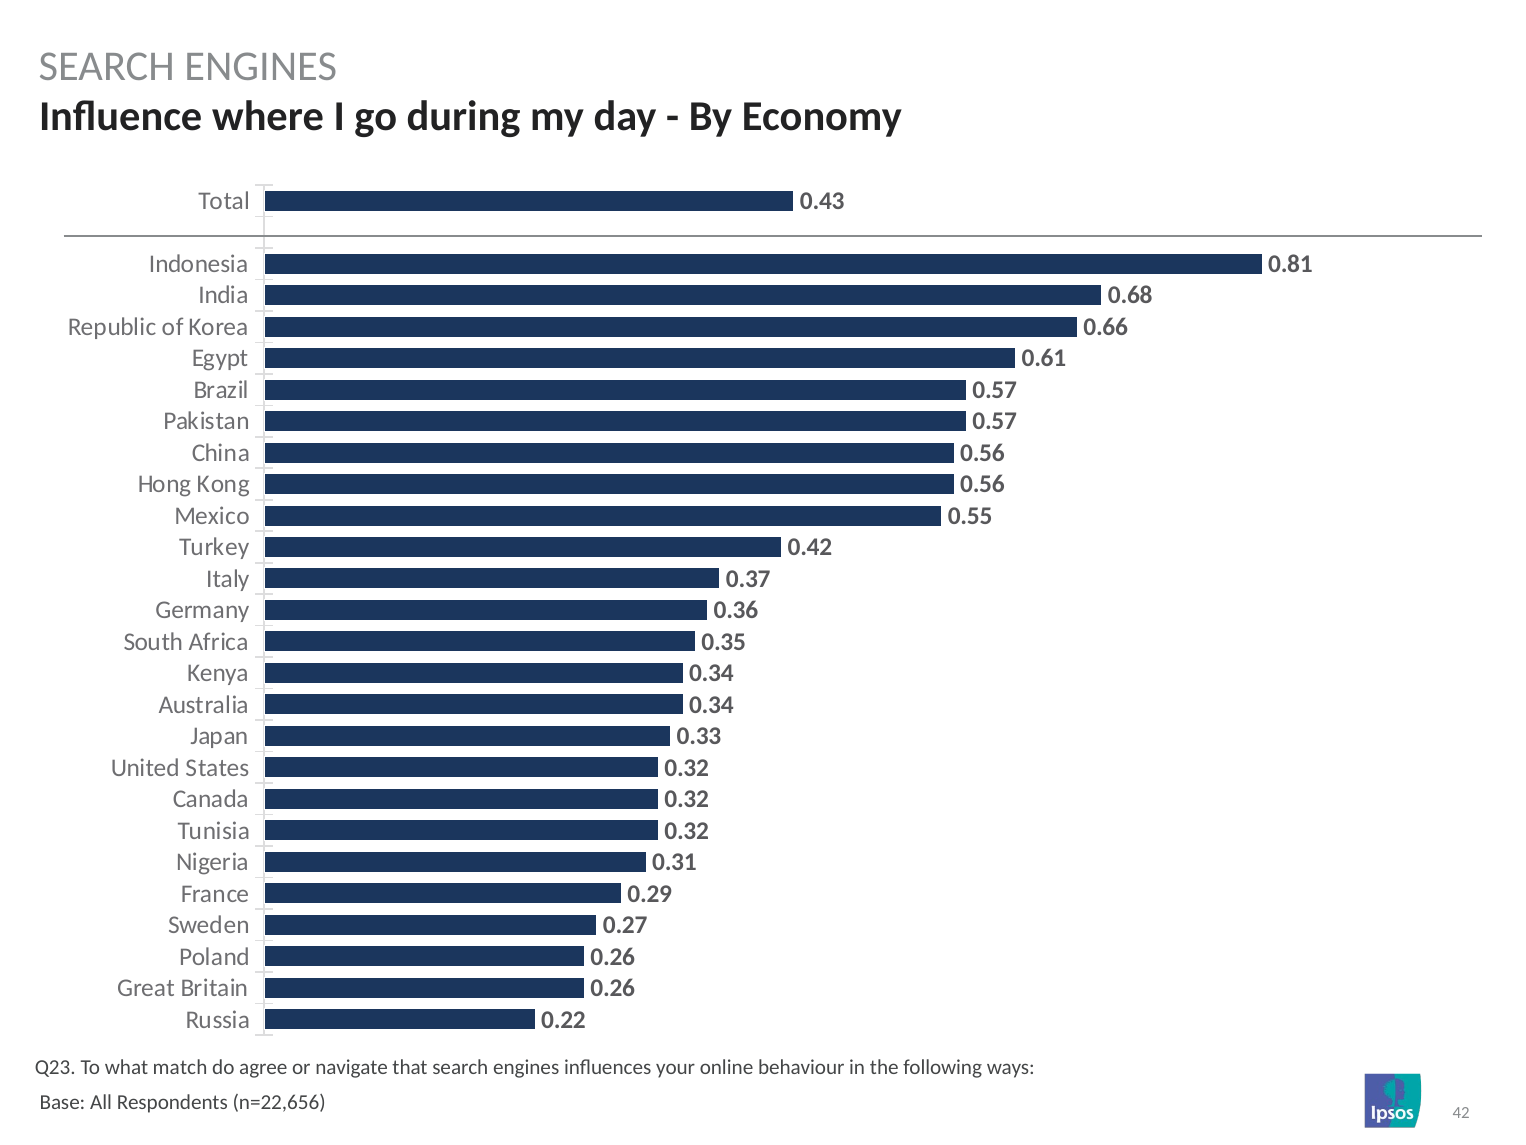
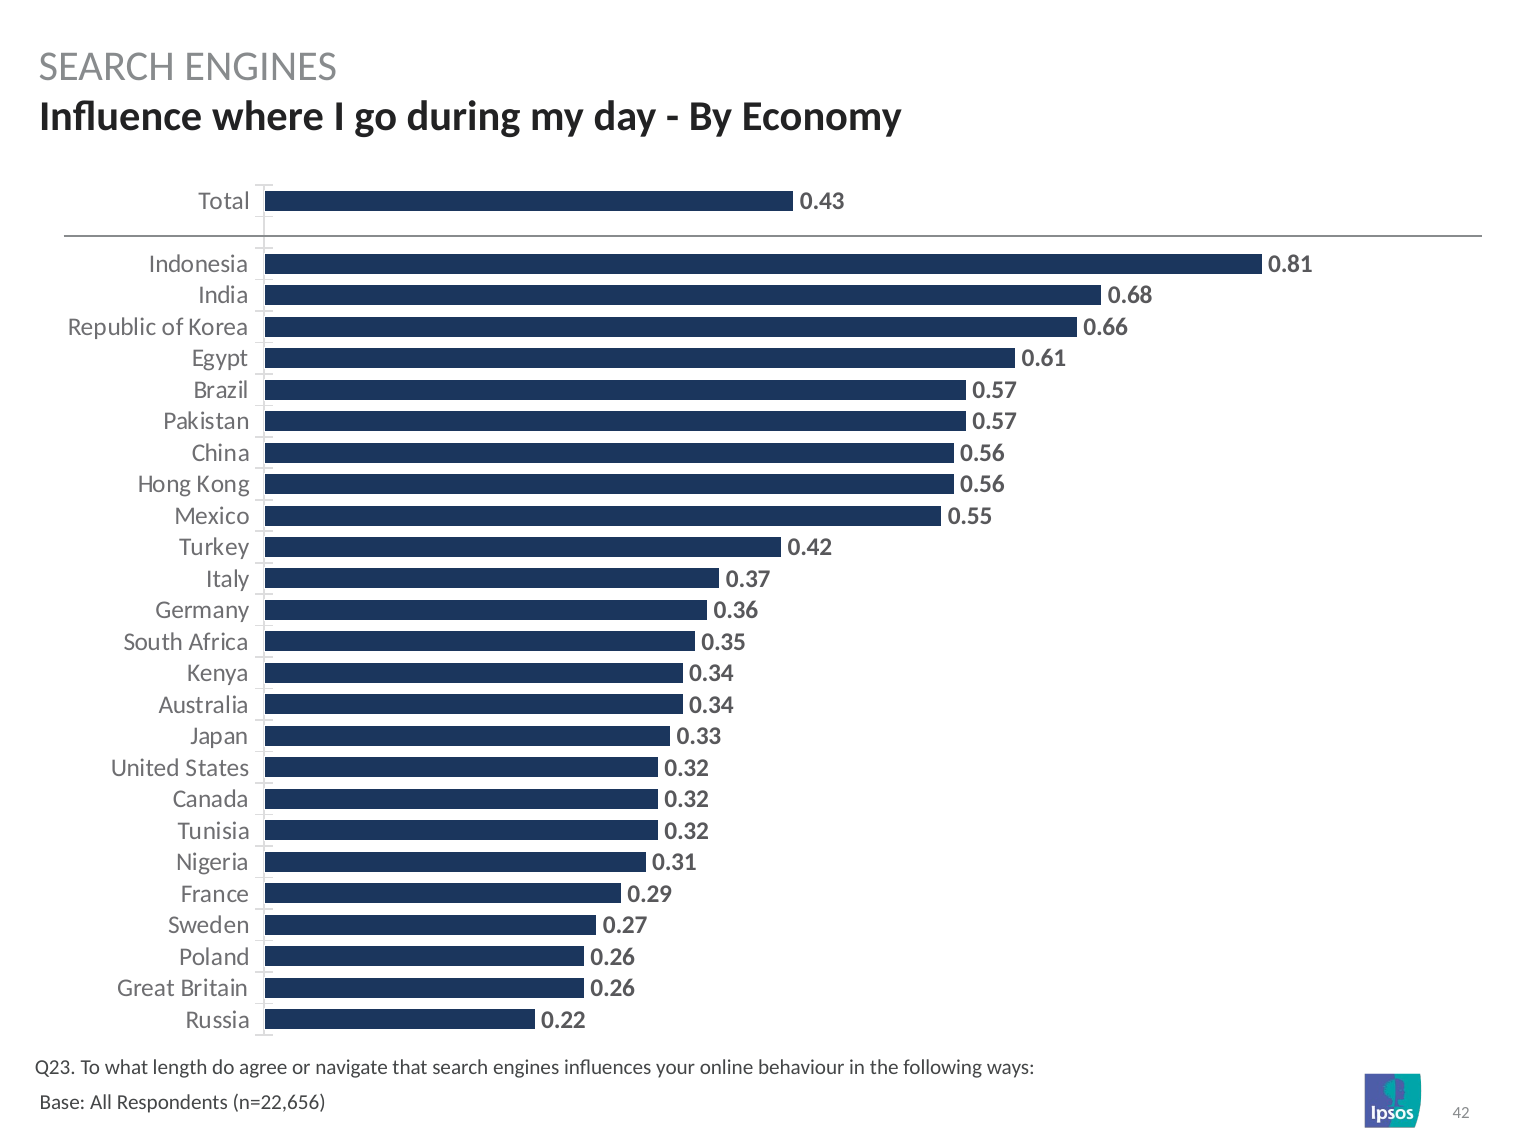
match: match -> length
